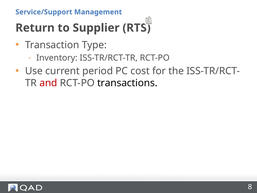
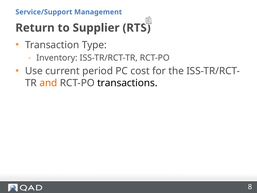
and colour: red -> orange
